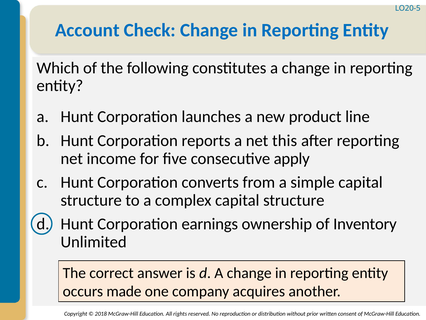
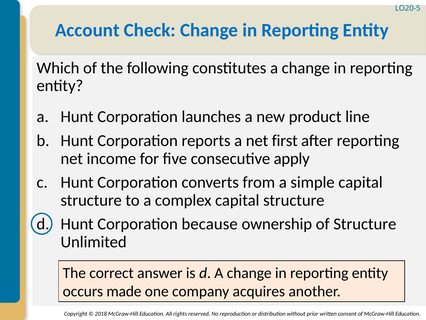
this: this -> first
earnings: earnings -> because
of Inventory: Inventory -> Structure
